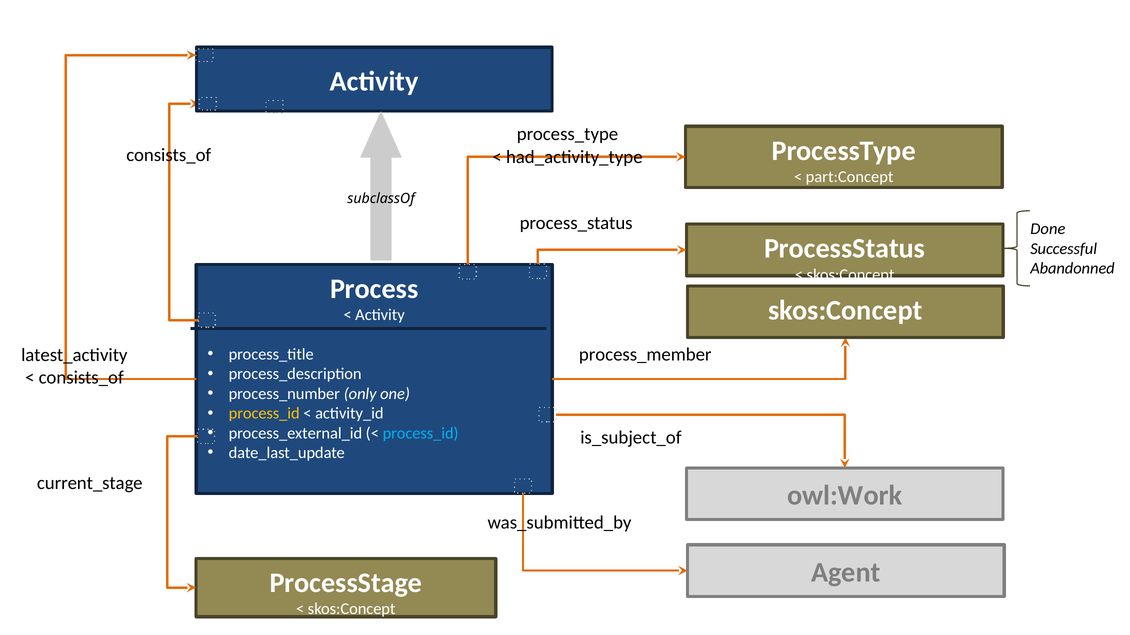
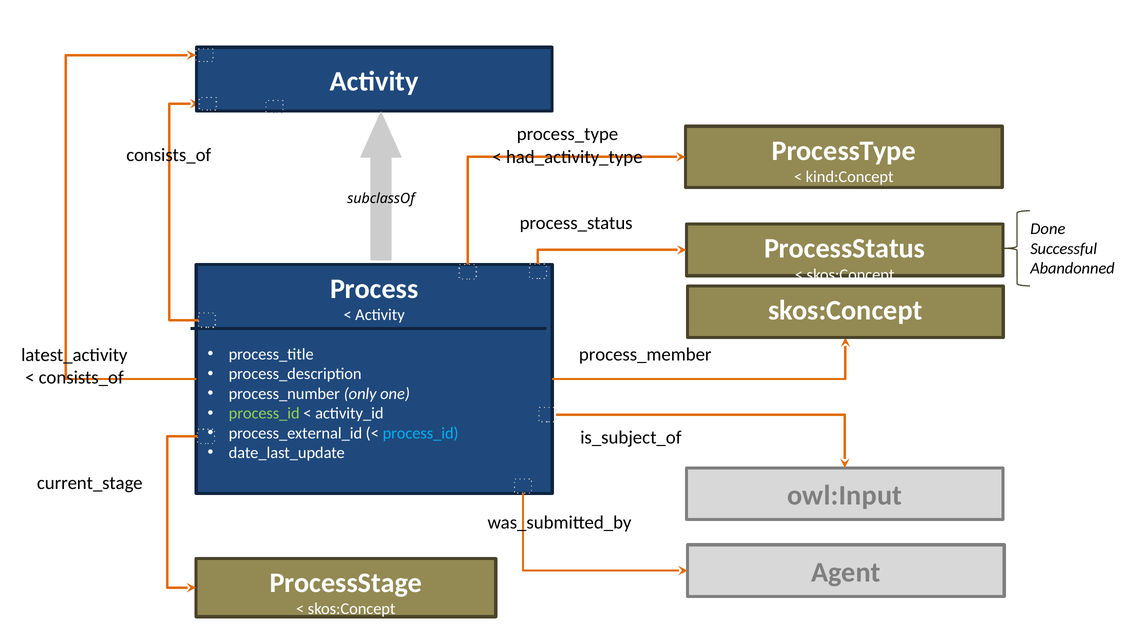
part:Concept: part:Concept -> kind:Concept
process_id at (264, 414) colour: yellow -> light green
owl:Work: owl:Work -> owl:Input
